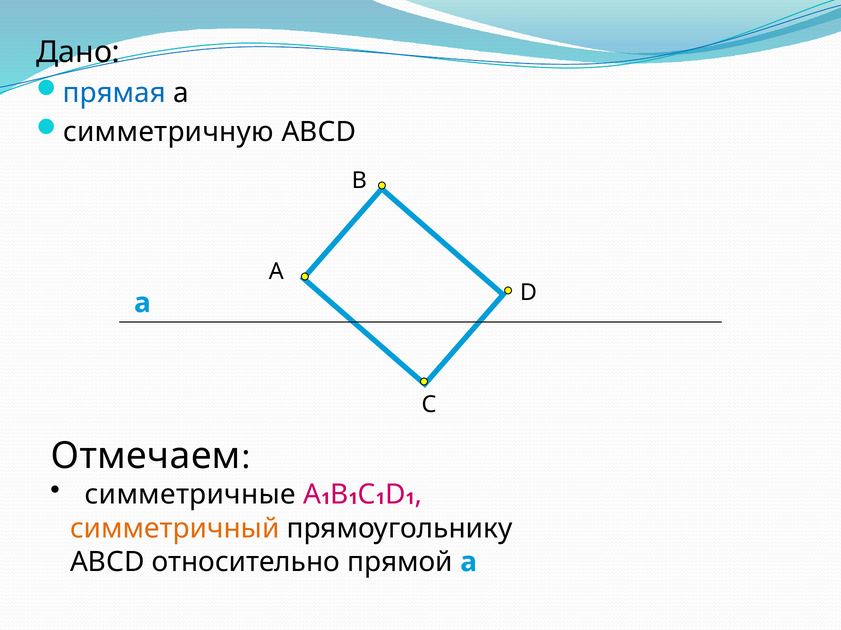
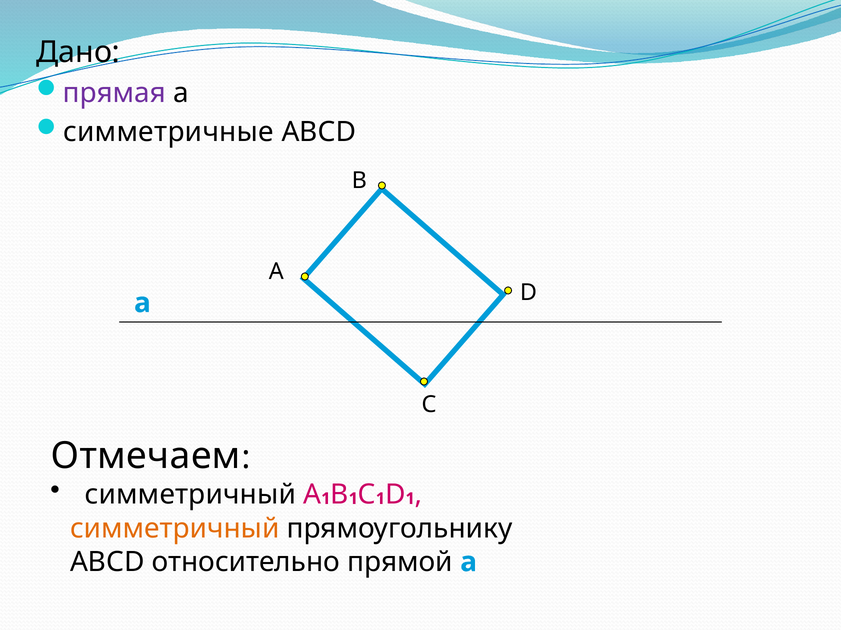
прямая colour: blue -> purple
симметричную: симметричную -> симметричные
симметричные at (190, 495): симметричные -> симметричный
